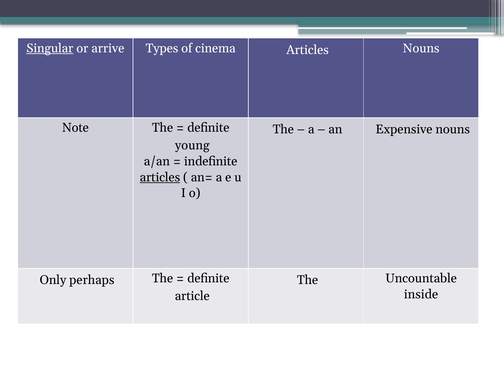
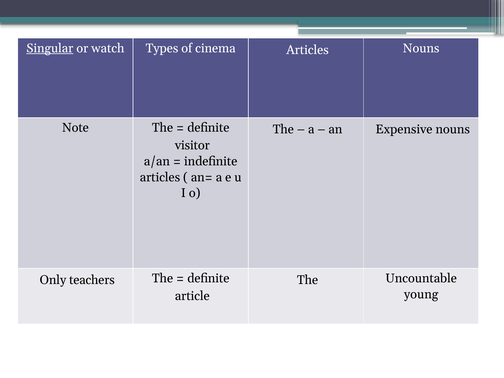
arrive: arrive -> watch
young: young -> visitor
articles at (160, 177) underline: present -> none
perhaps: perhaps -> teachers
inside: inside -> young
